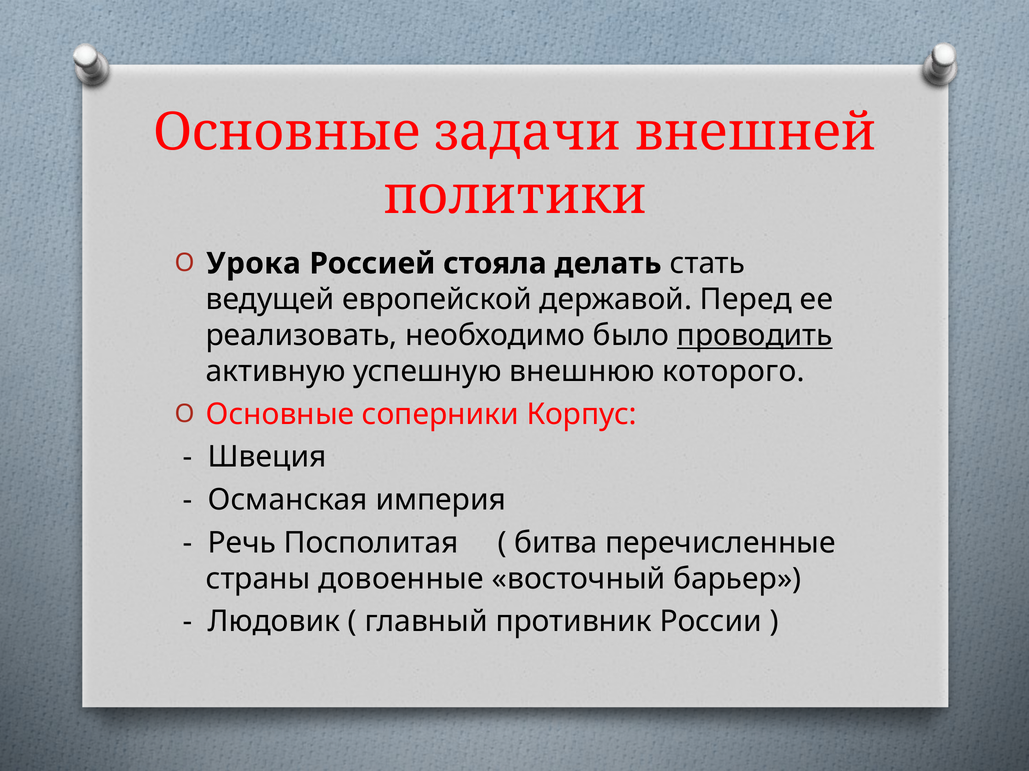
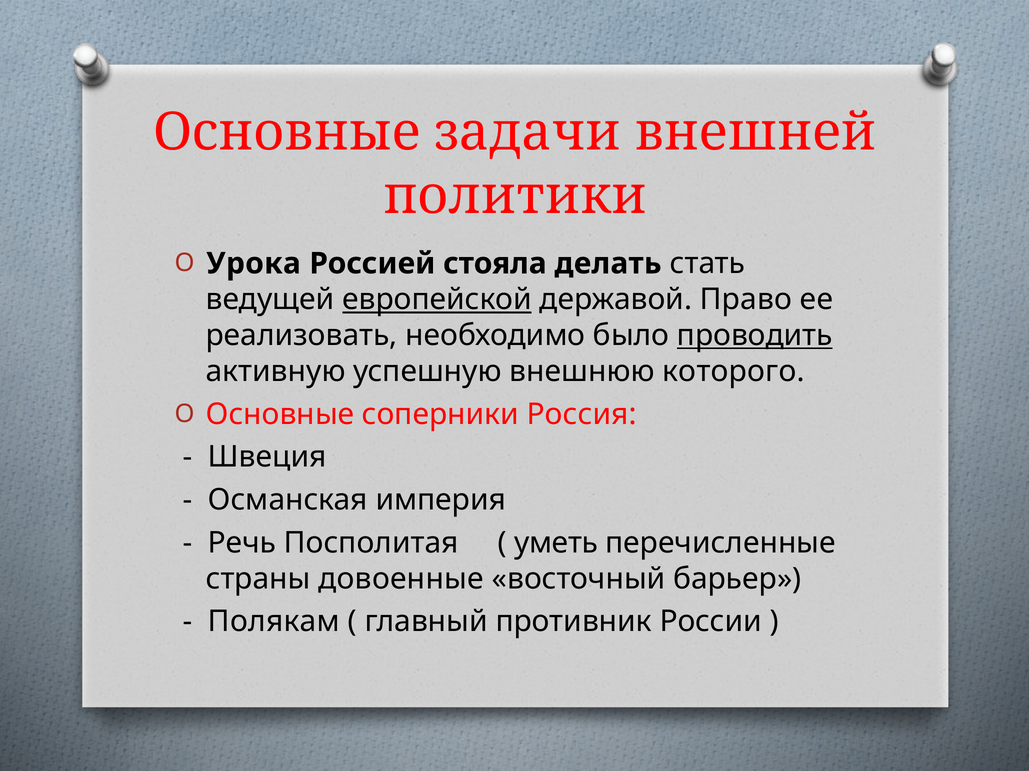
европейской underline: none -> present
Перед: Перед -> Право
Корпус: Корпус -> Россия
битва: битва -> уметь
Людовик: Людовик -> Полякам
